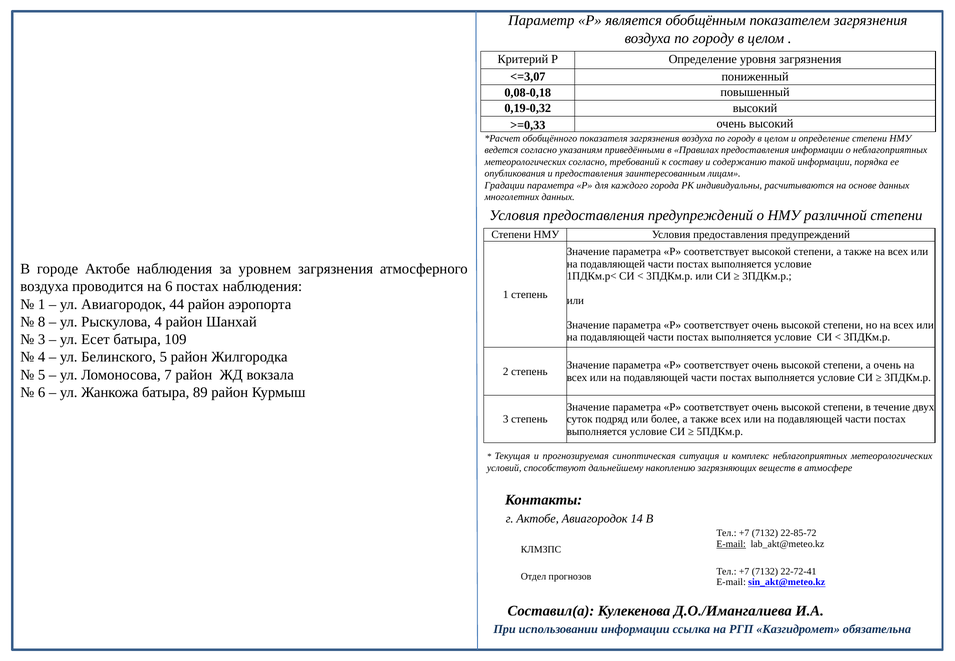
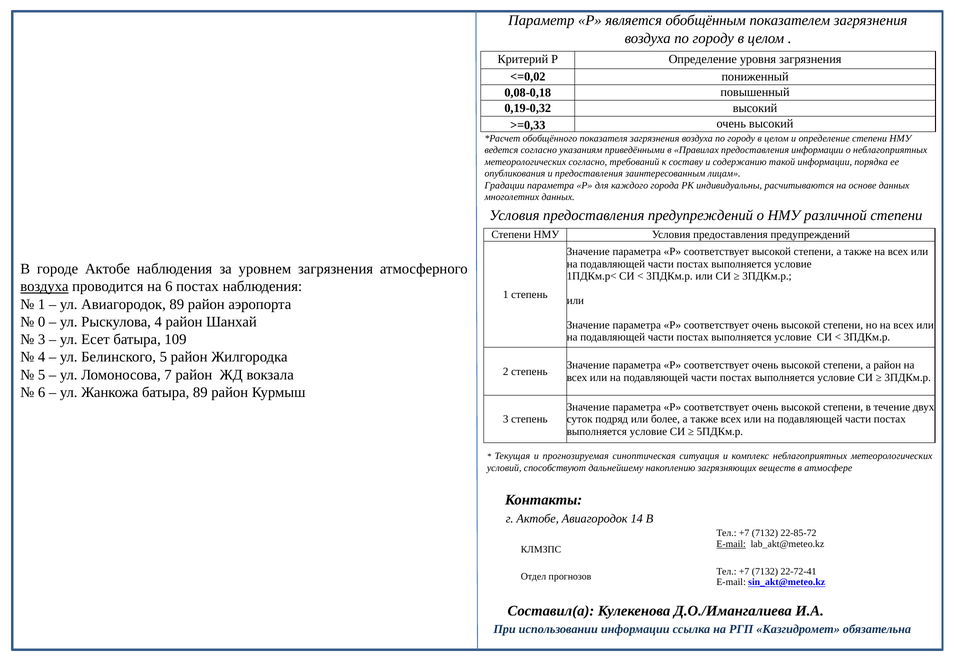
<=3,07: <=3,07 -> <=0,02
воздуха at (44, 287) underline: none -> present
Авиагородок 44: 44 -> 89
8: 8 -> 0
а очень: очень -> район
